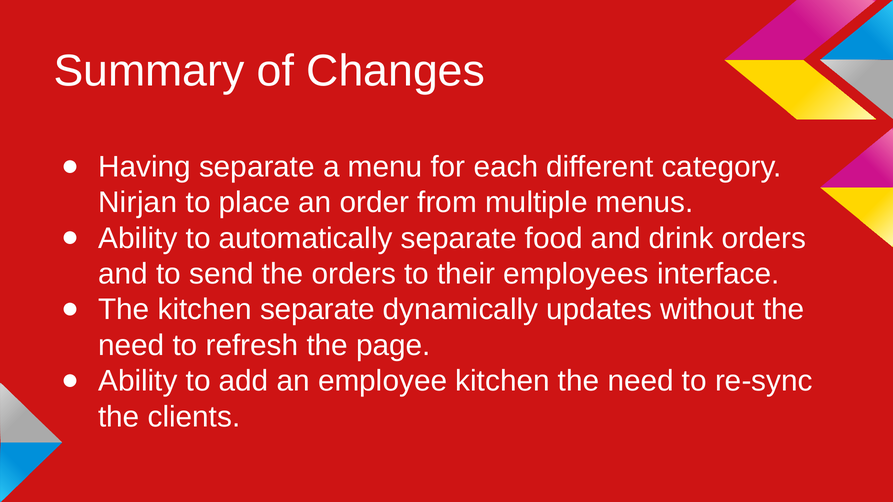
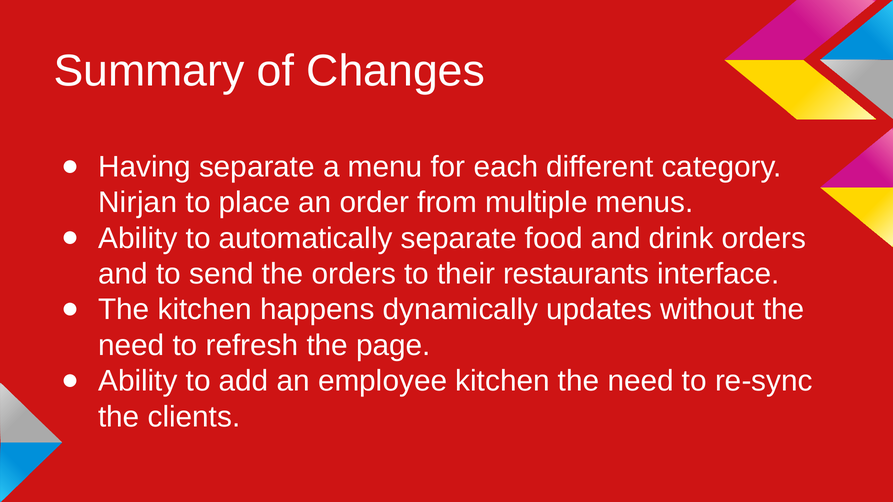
employees: employees -> restaurants
kitchen separate: separate -> happens
